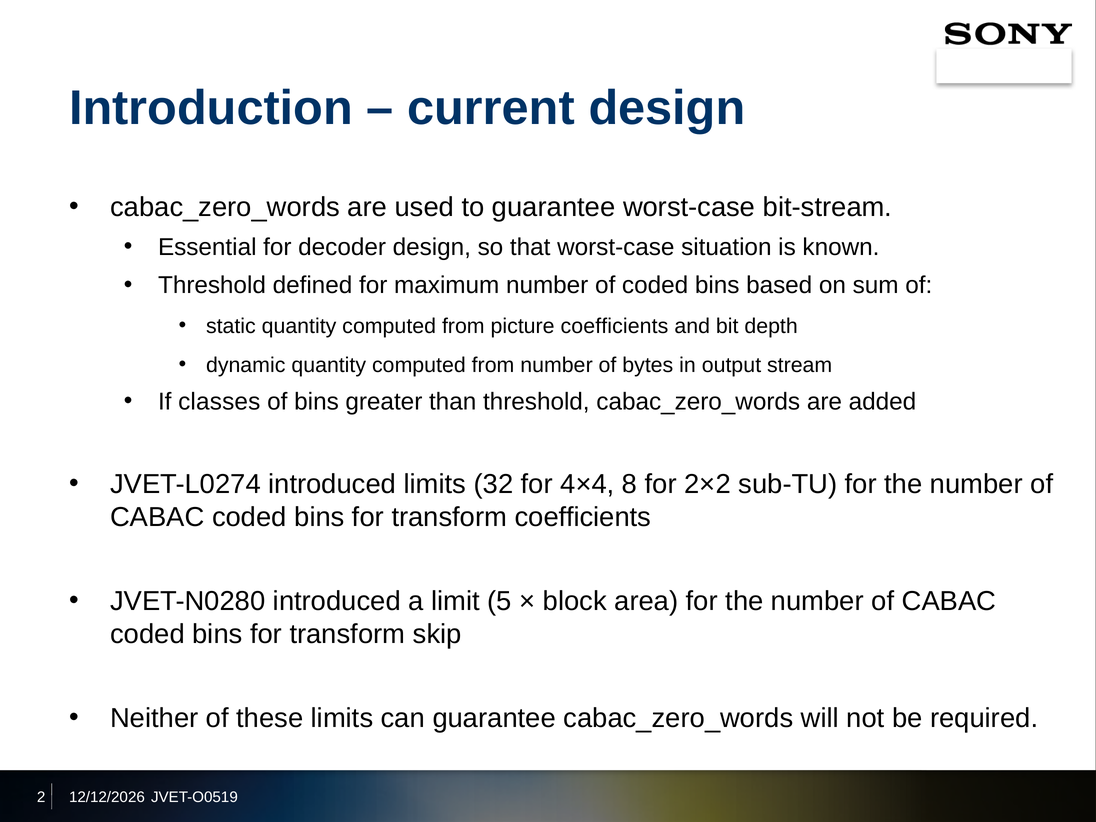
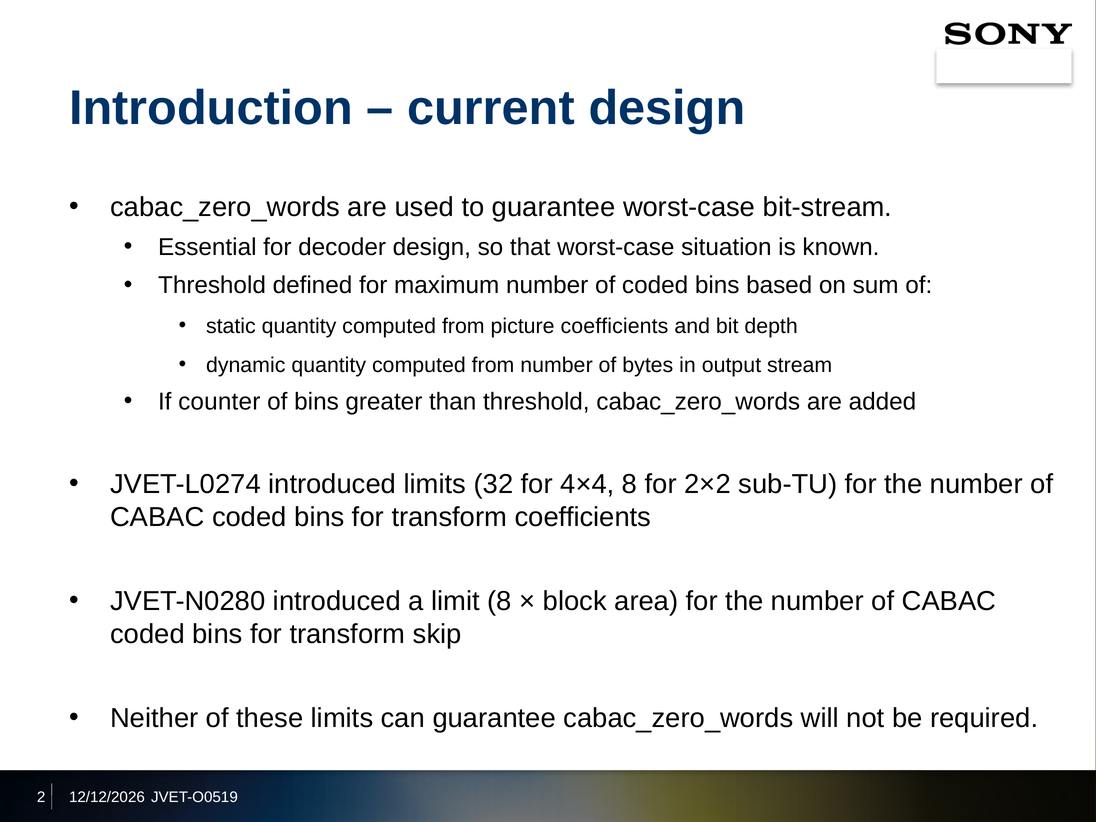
classes: classes -> counter
limit 5: 5 -> 8
